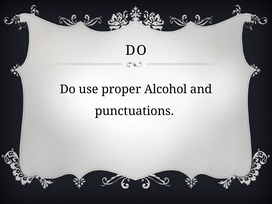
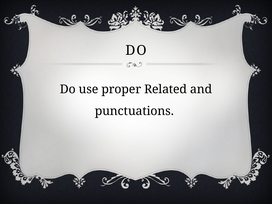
Alcohol: Alcohol -> Related
